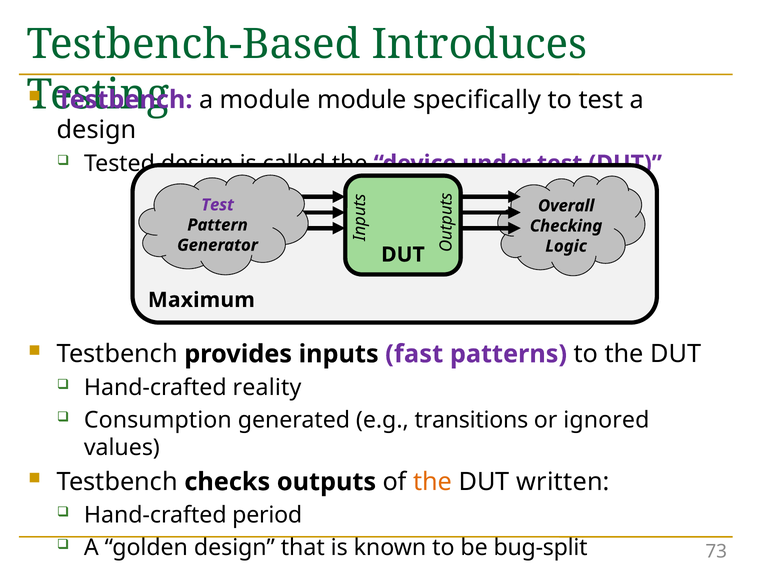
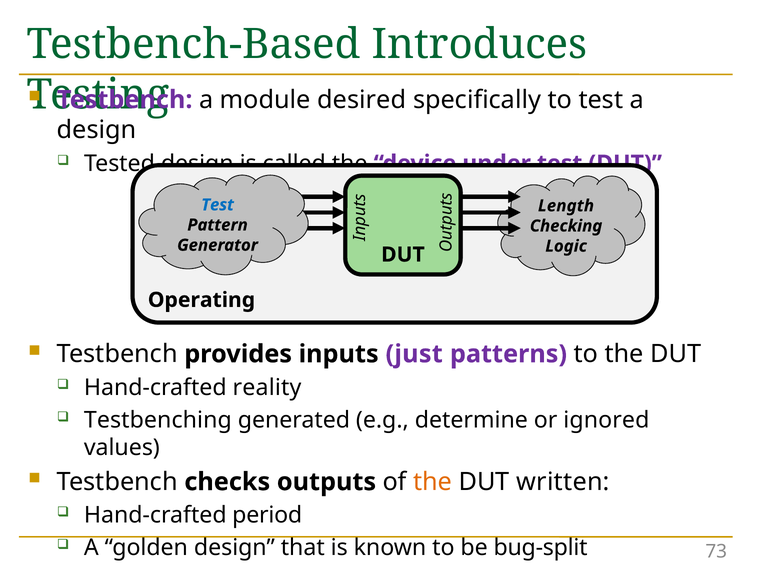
module module: module -> desired
Test at (218, 205) colour: purple -> blue
Overall: Overall -> Length
Maximum: Maximum -> Operating
fast: fast -> just
Consumption: Consumption -> Testbenching
transitions: transitions -> determine
